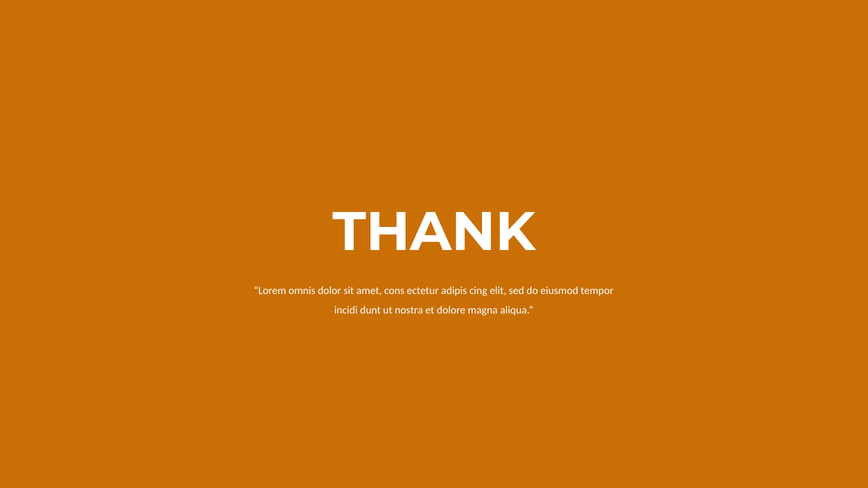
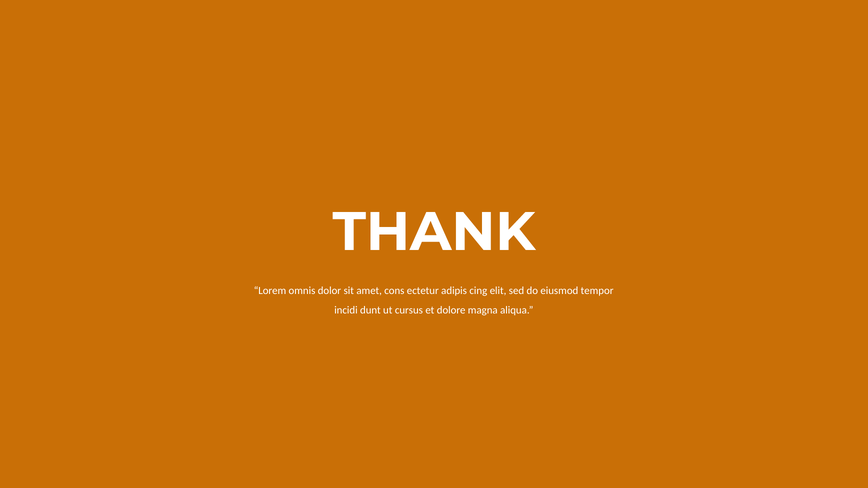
nostra: nostra -> cursus
